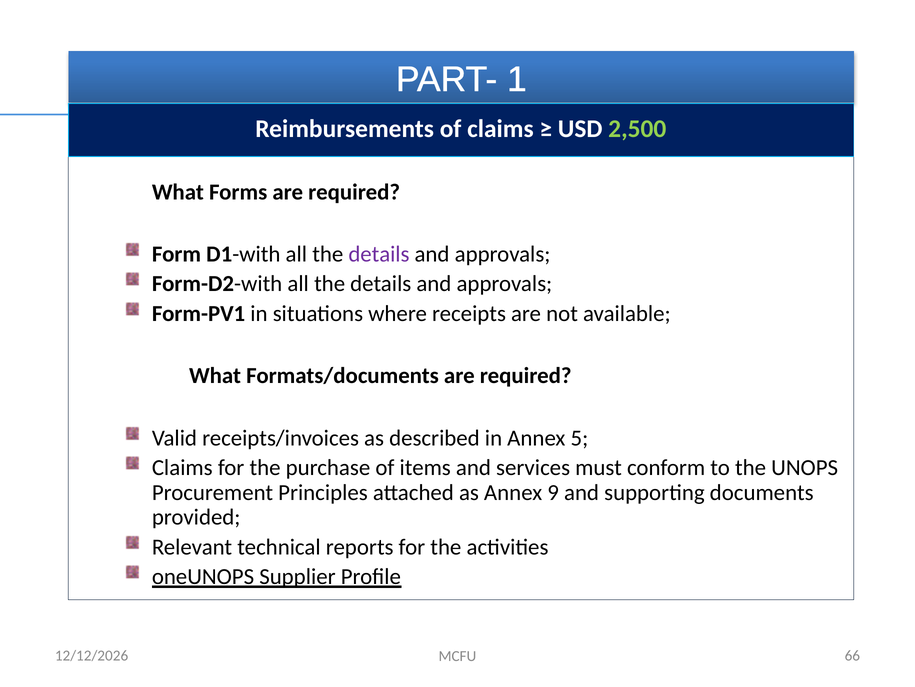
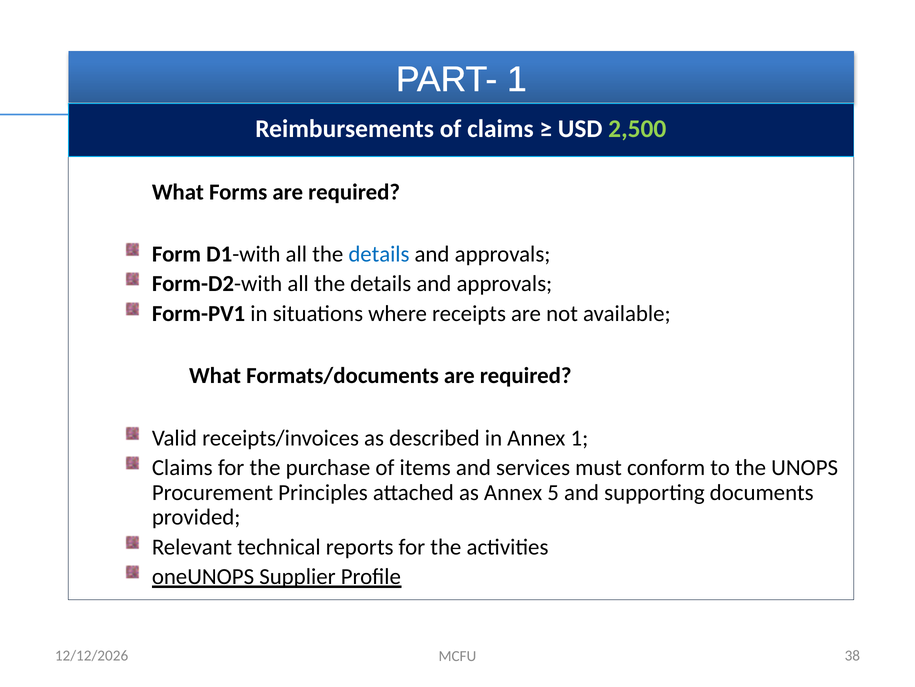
details at (379, 254) colour: purple -> blue
Annex 5: 5 -> 1
9: 9 -> 5
66: 66 -> 38
